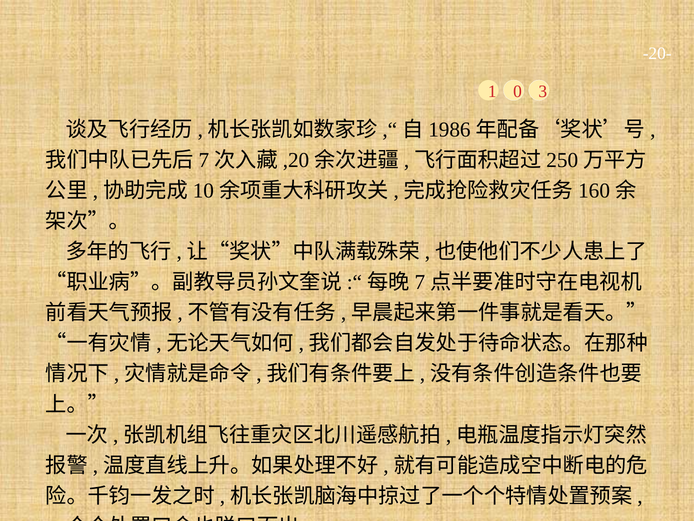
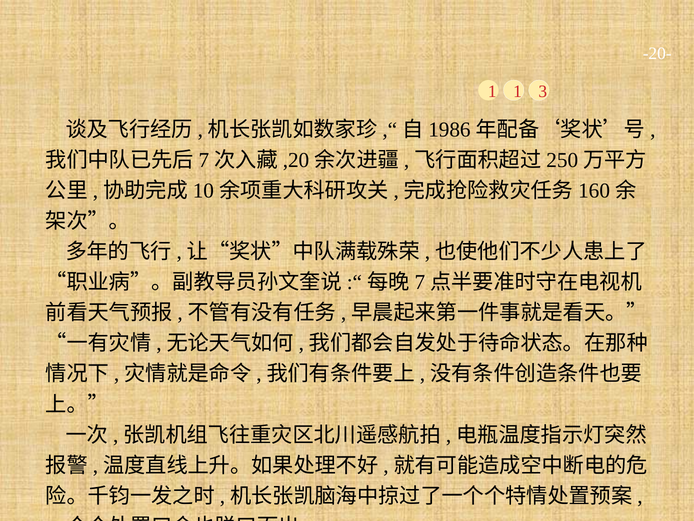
1 0: 0 -> 1
